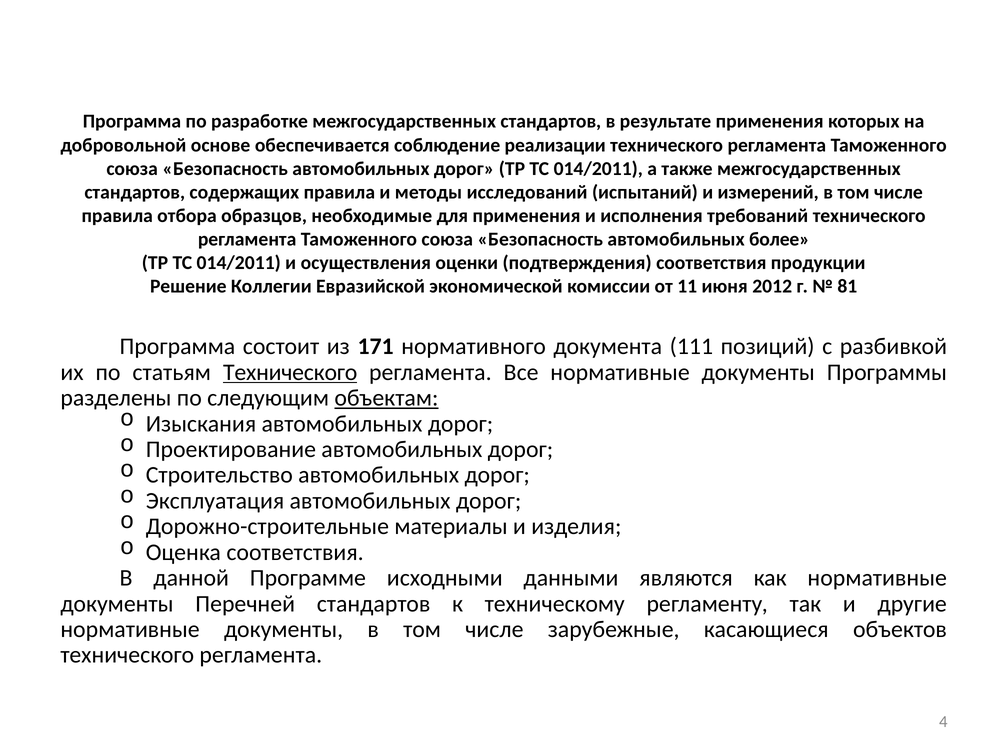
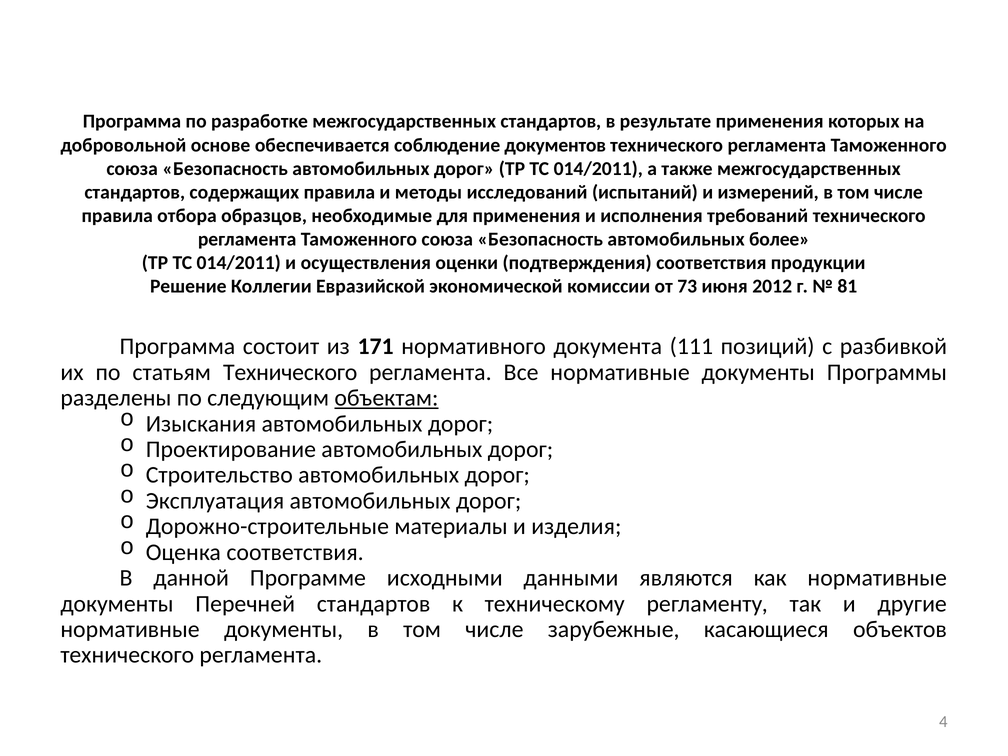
реализации: реализации -> документов
11: 11 -> 73
Технического at (290, 372) underline: present -> none
